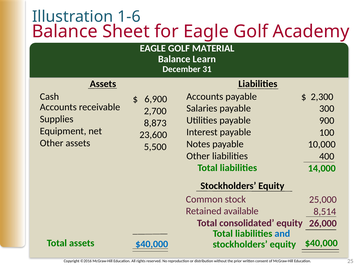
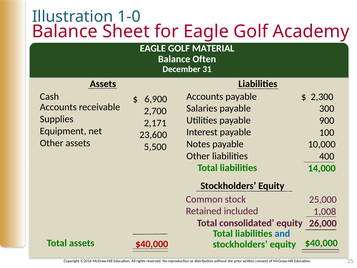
1-6: 1-6 -> 1-0
Learn: Learn -> Often
8,873: 8,873 -> 2,171
available: available -> included
8,514: 8,514 -> 1,008
$40,000 at (152, 244) colour: blue -> red
